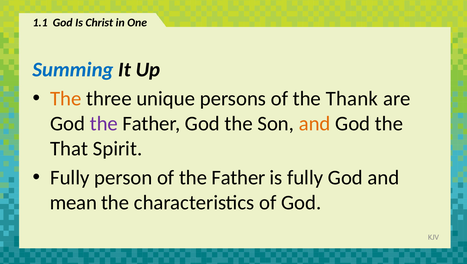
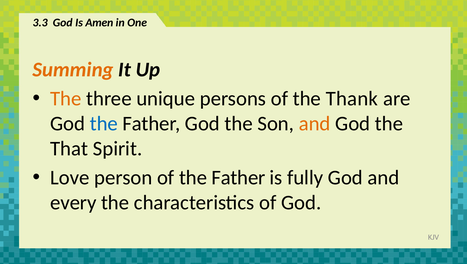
1.1: 1.1 -> 3.3
Christ: Christ -> Amen
Summing colour: blue -> orange
the at (104, 123) colour: purple -> blue
Fully at (70, 177): Fully -> Love
mean: mean -> every
